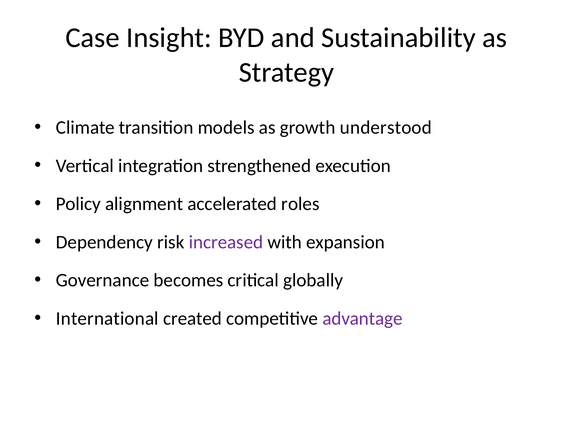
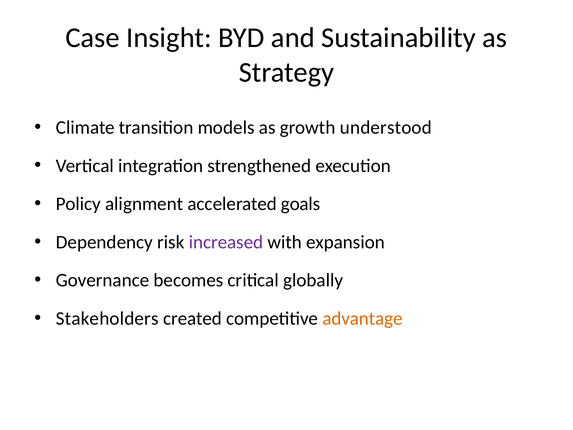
roles: roles -> goals
International: International -> Stakeholders
advantage colour: purple -> orange
